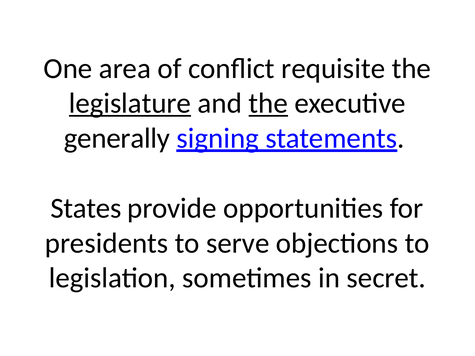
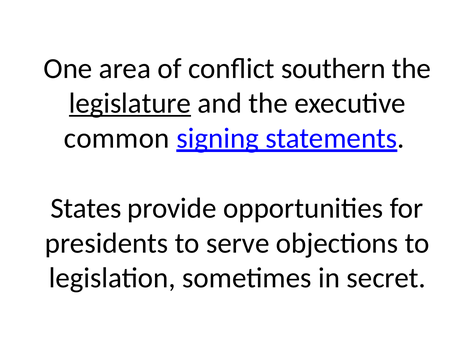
requisite: requisite -> southern
the at (268, 103) underline: present -> none
generally: generally -> common
